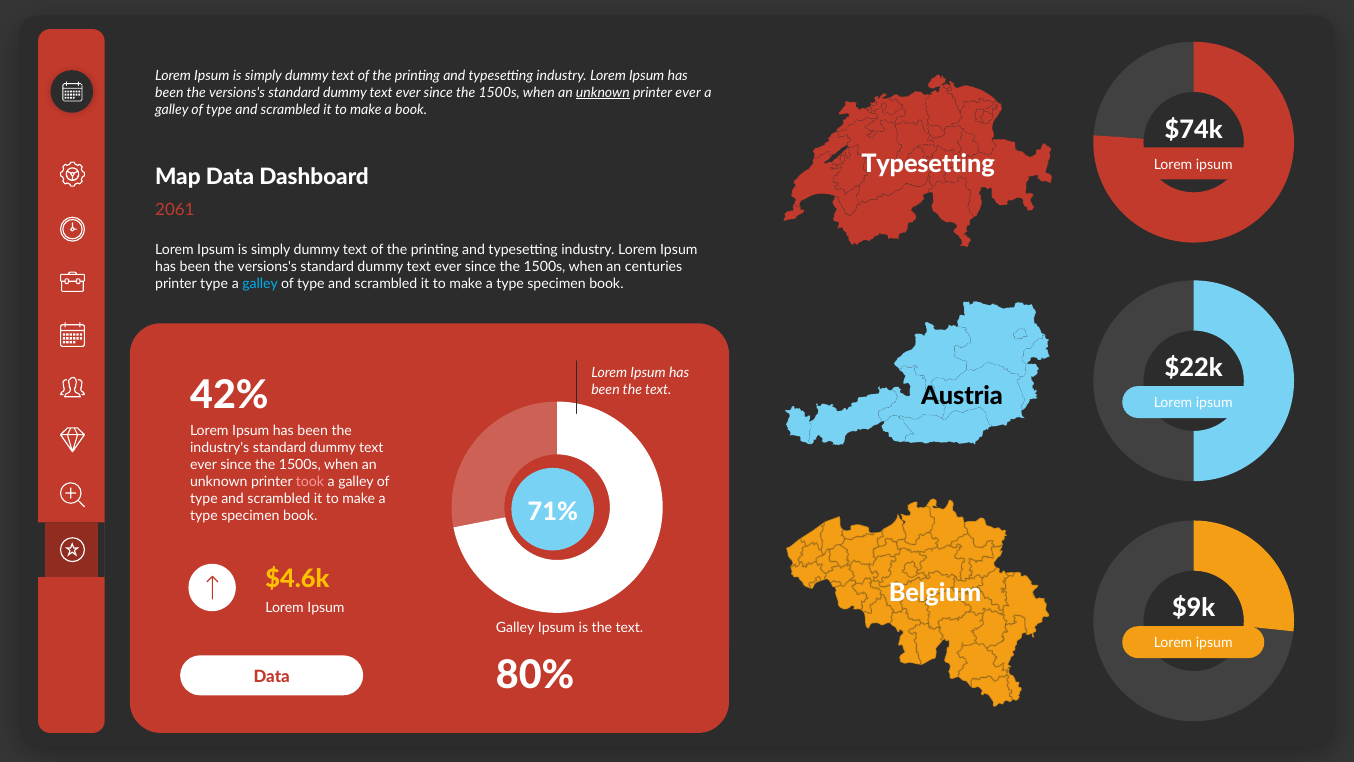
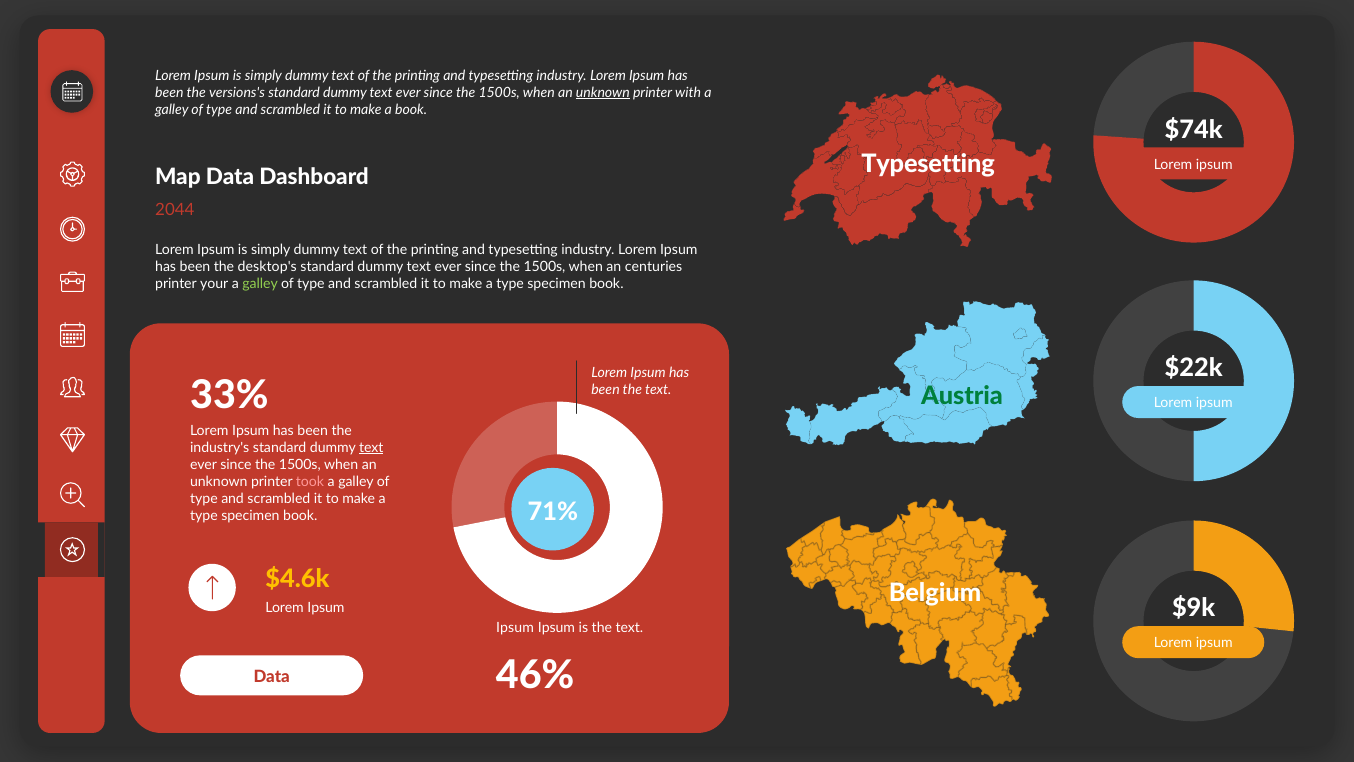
printer ever: ever -> with
2061: 2061 -> 2044
versions's at (267, 267): versions's -> desktop's
printer type: type -> your
galley at (260, 284) colour: light blue -> light green
42%: 42% -> 33%
Austria colour: black -> green
text at (371, 448) underline: none -> present
Galley at (515, 627): Galley -> Ipsum
80%: 80% -> 46%
